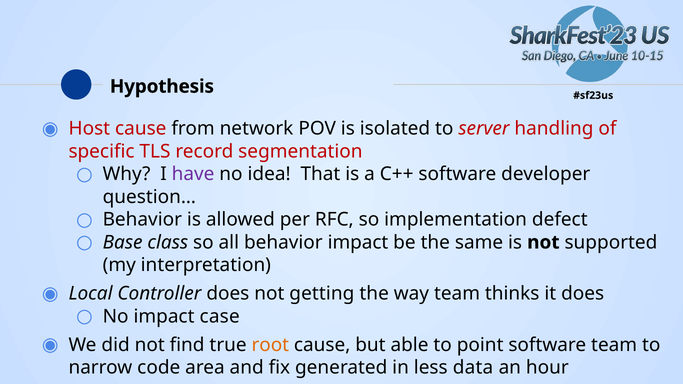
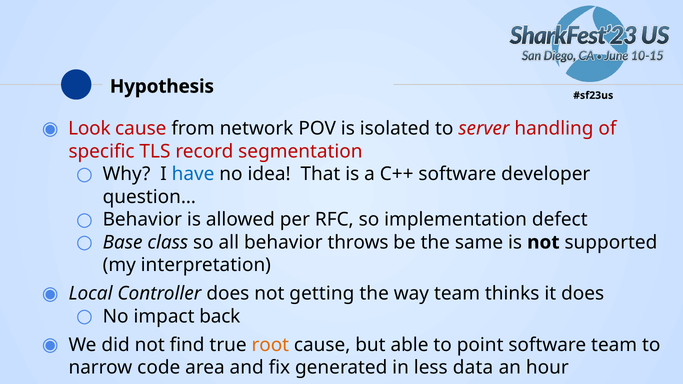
Host: Host -> Look
have colour: purple -> blue
behavior impact: impact -> throws
case: case -> back
